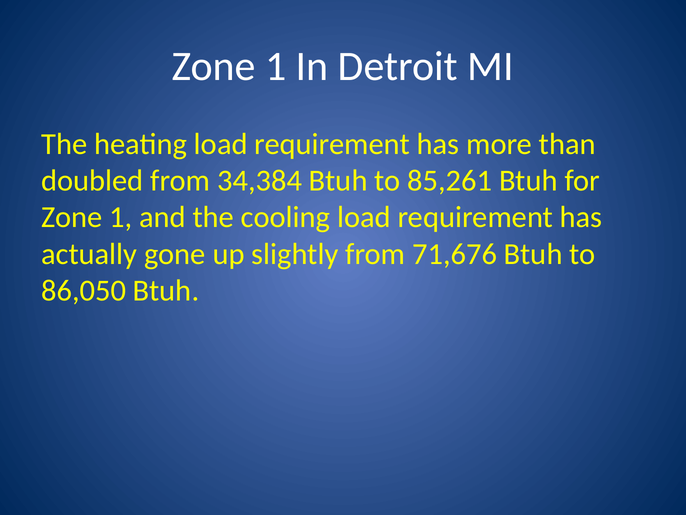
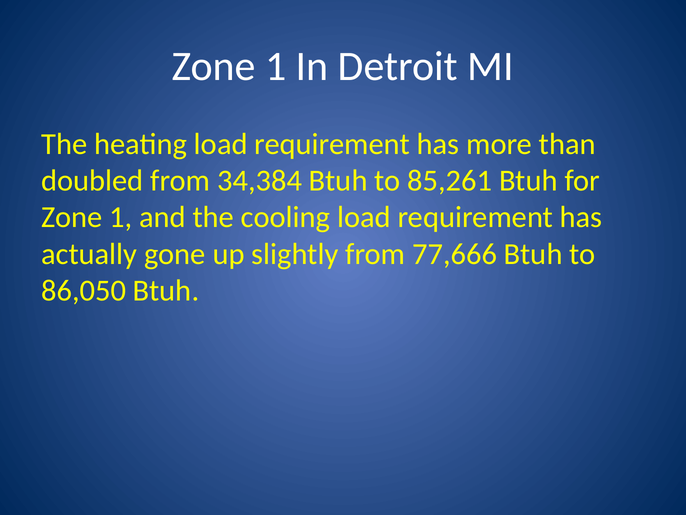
71,676: 71,676 -> 77,666
